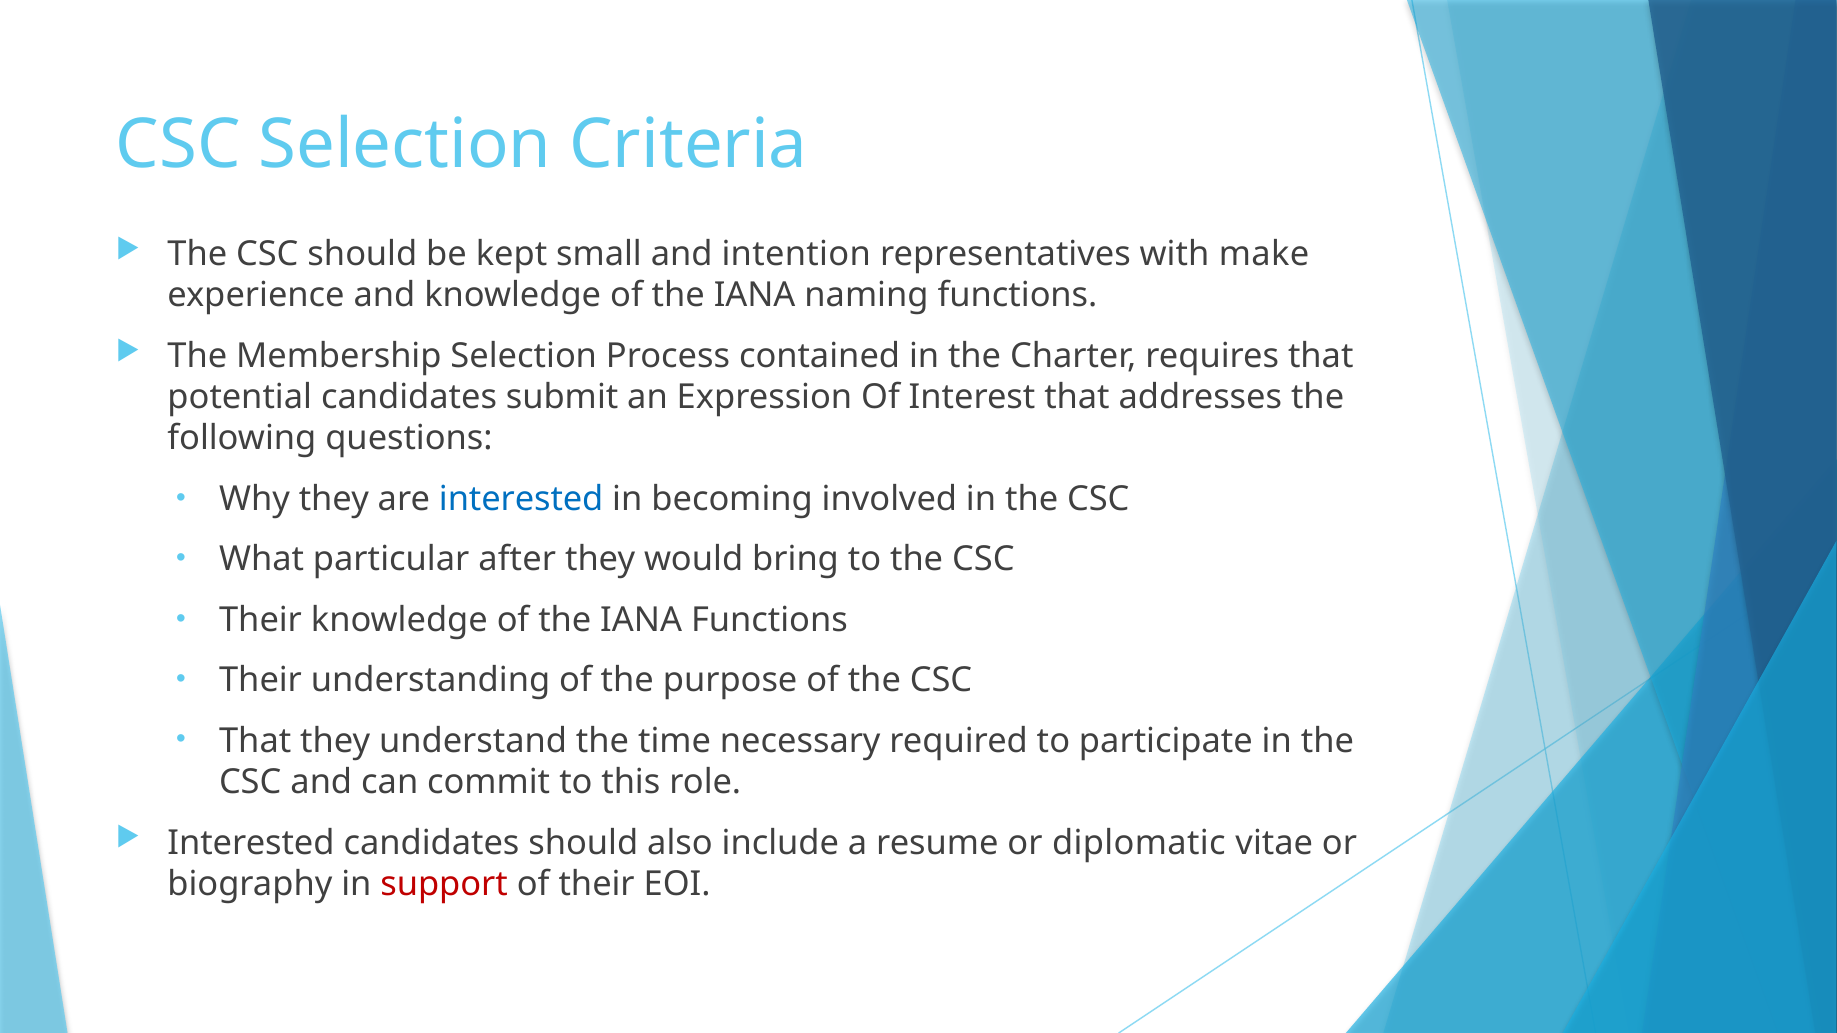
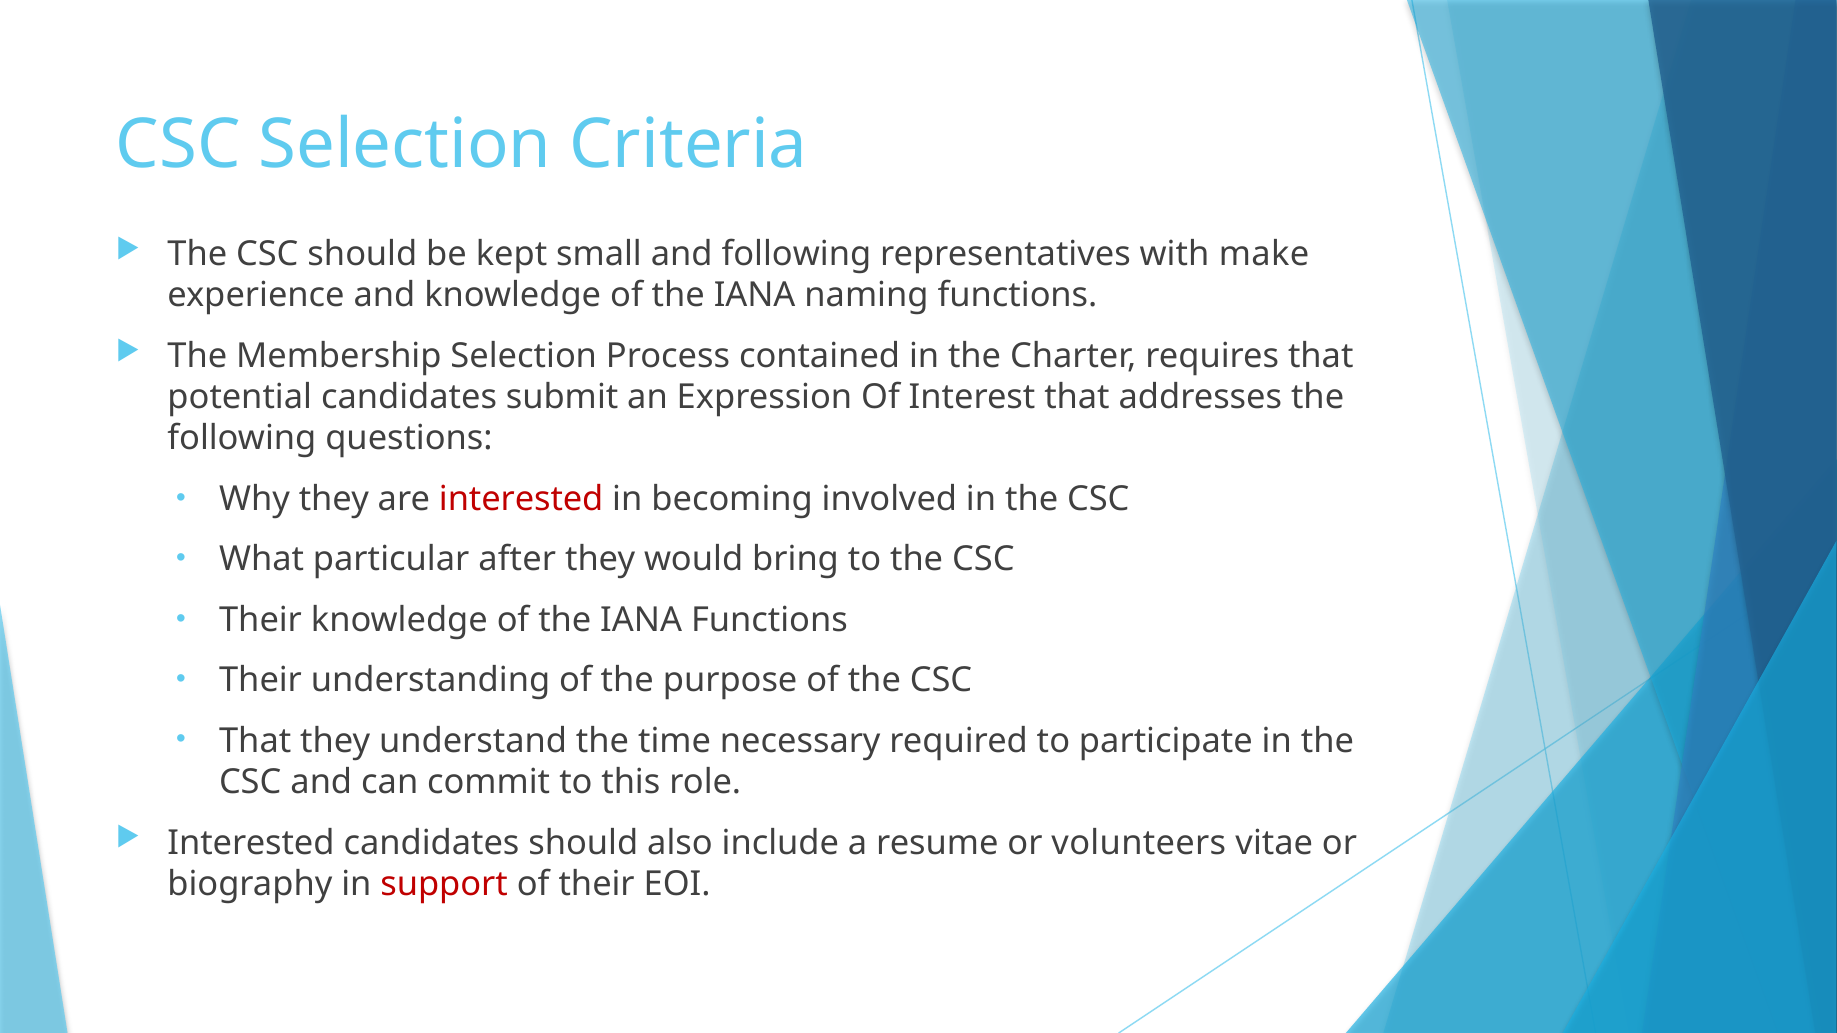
and intention: intention -> following
interested at (521, 499) colour: blue -> red
diplomatic: diplomatic -> volunteers
